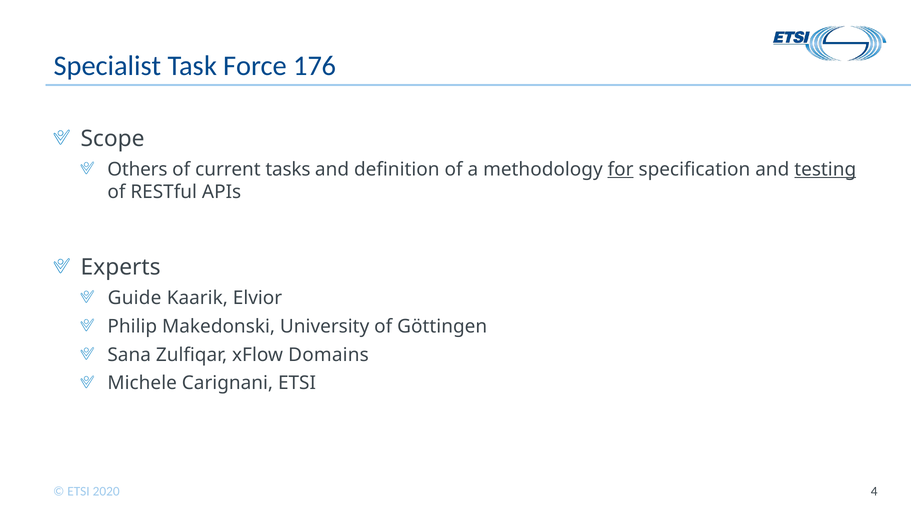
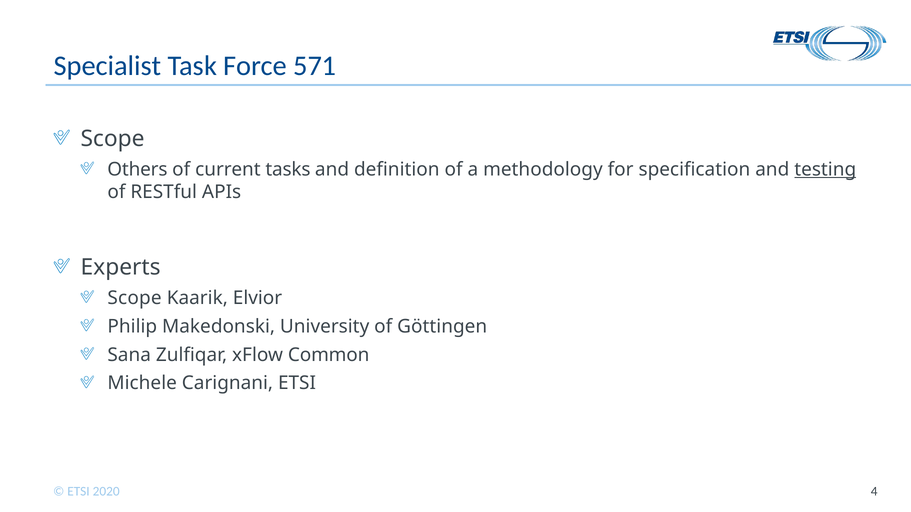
176: 176 -> 571
for underline: present -> none
Guide at (135, 298): Guide -> Scope
Domains: Domains -> Common
